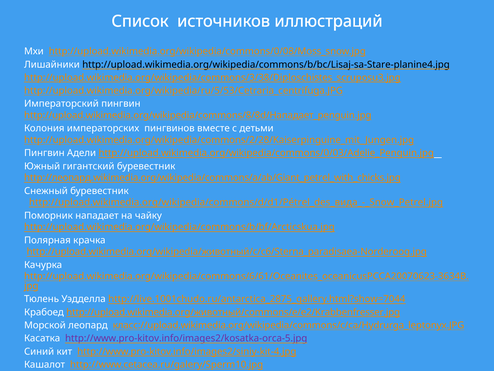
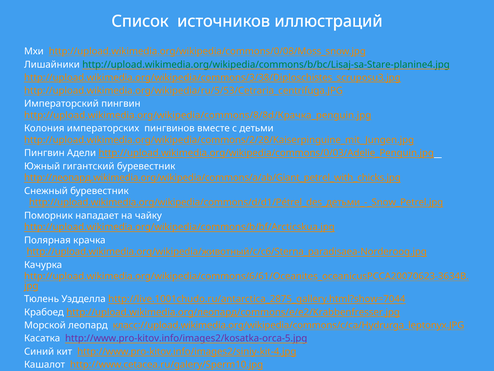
http://upload.wikimedia.org/wikipedia/commons/b/bc/Lisaj-sa-Stare-planine4.jpg colour: black -> green
http://upload.wikimedia.org/wikipedia/commons/8/8d/Нападает_penguin.jpg: http://upload.wikimedia.org/wikipedia/commons/8/8d/Нападает_penguin.jpg -> http://upload.wikimedia.org/wikipedia/commons/8/8d/Крачка_penguin.jpg
http://upload.wikimedia.org/wikipedia/commons/d/d1/Pétrel_des_вида_-_Snow_Petrel.jpg: http://upload.wikimedia.org/wikipedia/commons/d/d1/Pétrel_des_вида_-_Snow_Petrel.jpg -> http://upload.wikimedia.org/wikipedia/commons/d/d1/Pétrel_des_детьми_-_Snow_Petrel.jpg
http://upload.wikimedia.org/животный/commons/e/e2/Krabbenfresser.jpg: http://upload.wikimedia.org/животный/commons/e/e2/Krabbenfresser.jpg -> http://upload.wikimedia.org/леопард/commons/e/e2/Krabbenfresser.jpg
